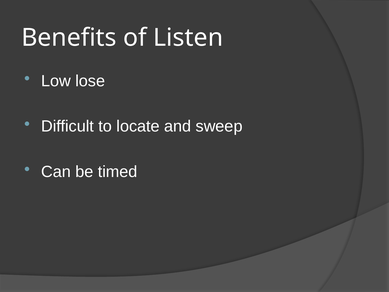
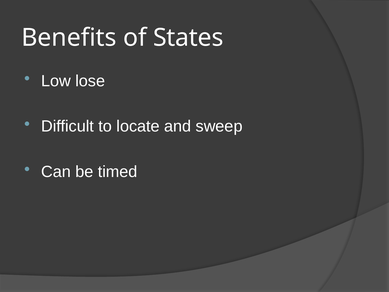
Listen: Listen -> States
